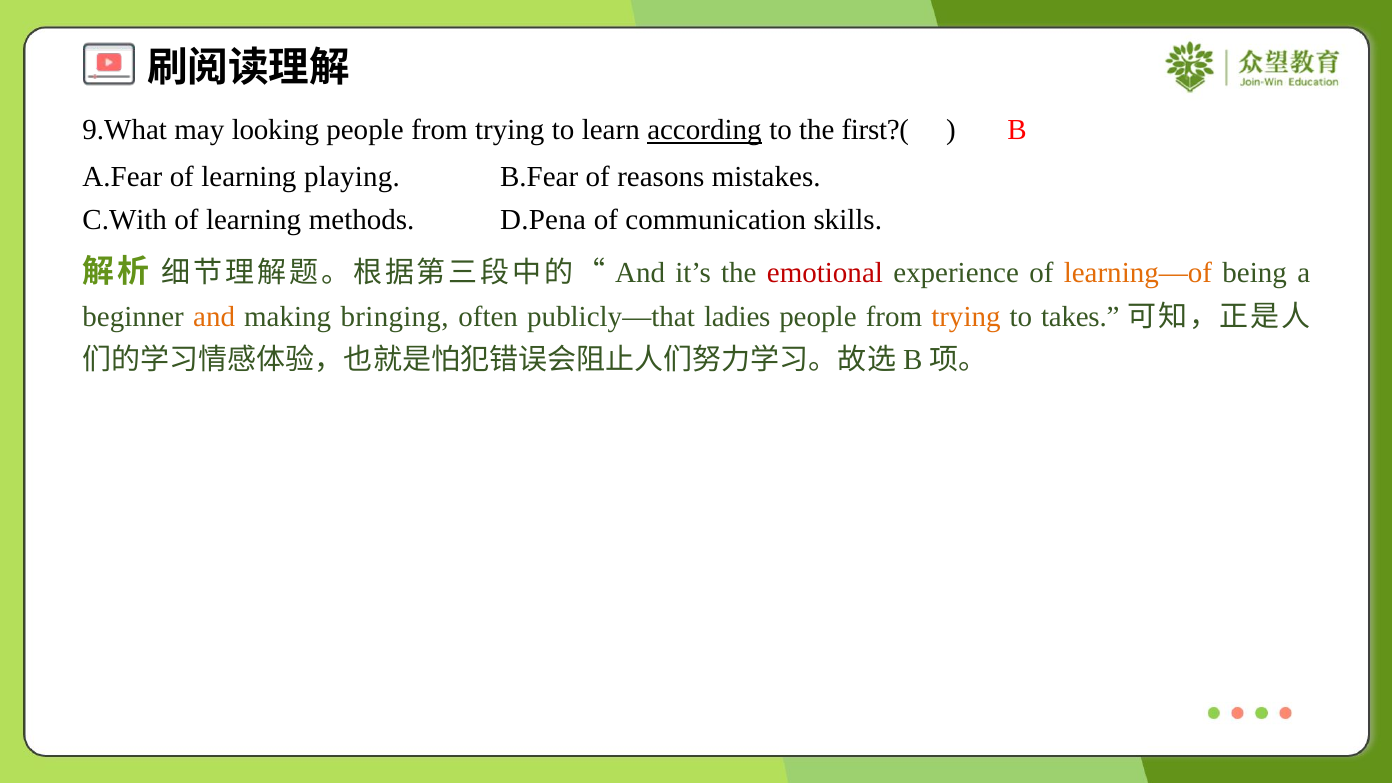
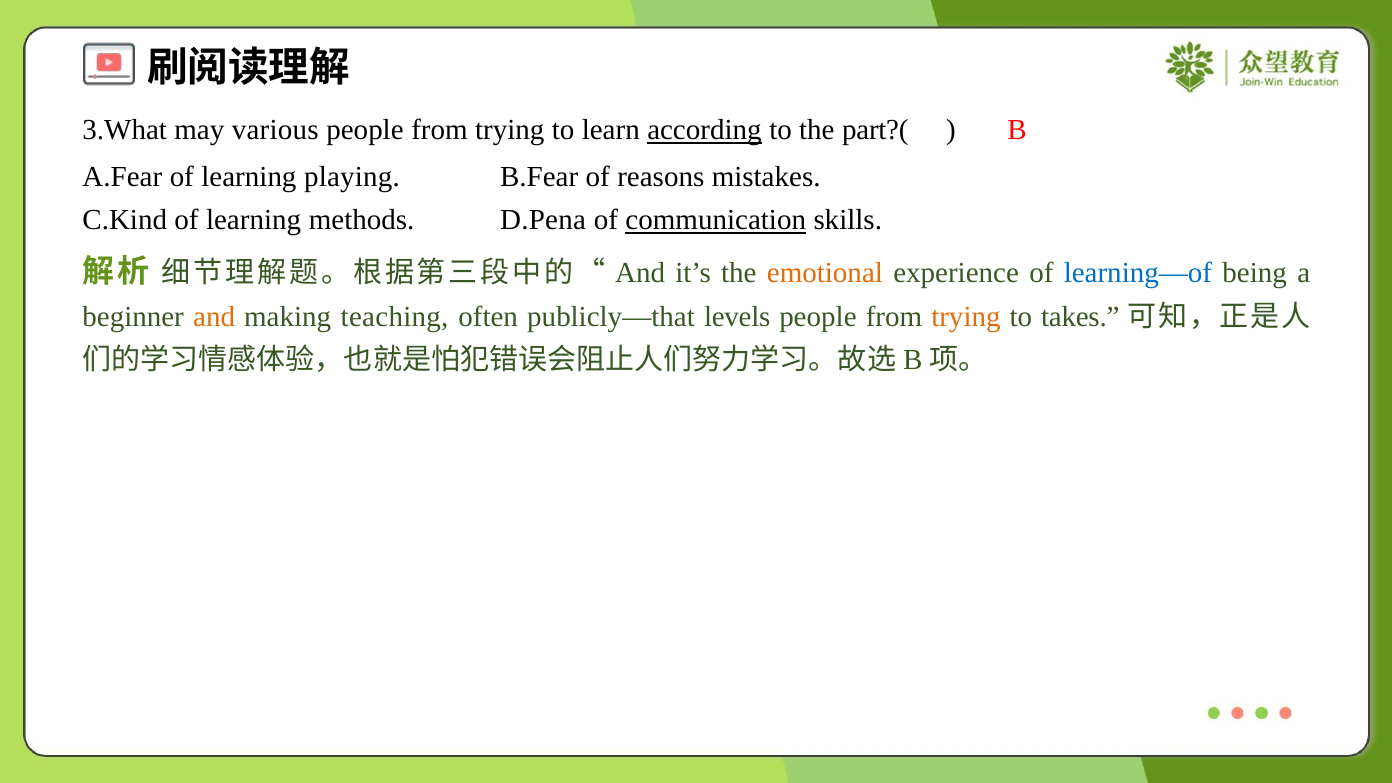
9.What: 9.What -> 3.What
looking: looking -> various
first?(: first?( -> part?(
C.With: C.With -> C.Kind
communication underline: none -> present
emotional colour: red -> orange
learning—of colour: orange -> blue
bringing: bringing -> teaching
ladies: ladies -> levels
